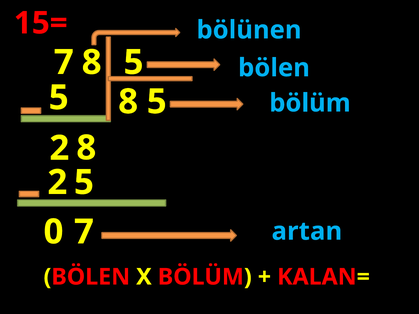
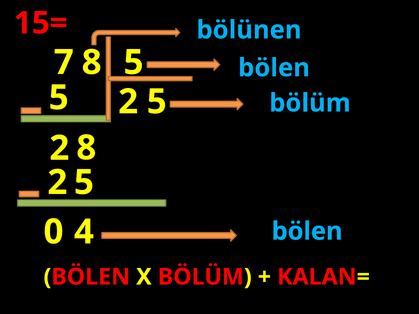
8 at (128, 102): 8 -> 2
0 7: 7 -> 4
artan at (307, 231): artan -> bölen
